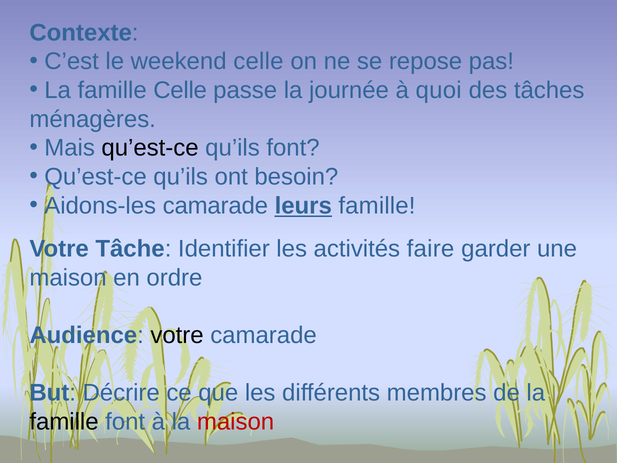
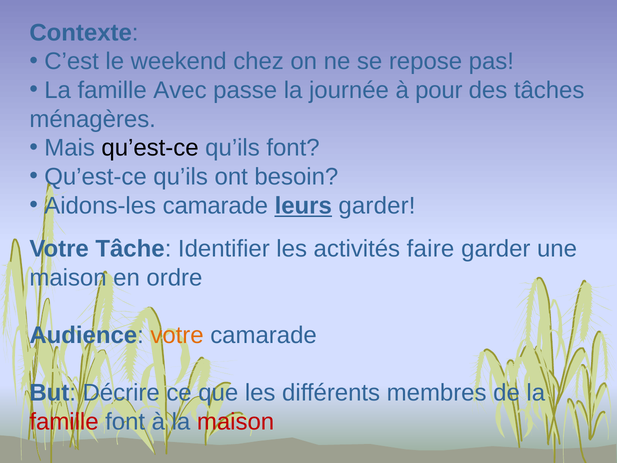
weekend celle: celle -> chez
famille Celle: Celle -> Avec
quoi: quoi -> pour
leurs famille: famille -> garder
votre at (177, 335) colour: black -> orange
famille at (64, 422) colour: black -> red
